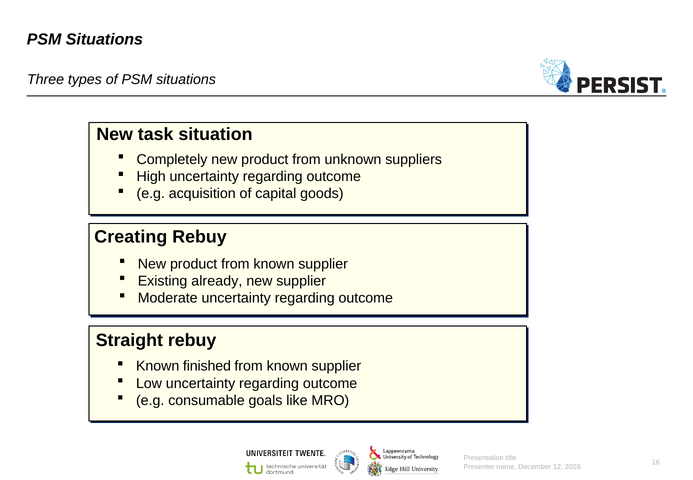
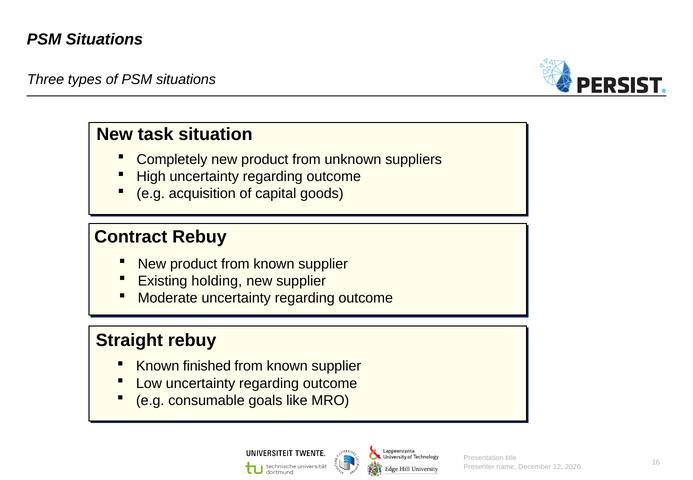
Creating: Creating -> Contract
already: already -> holding
